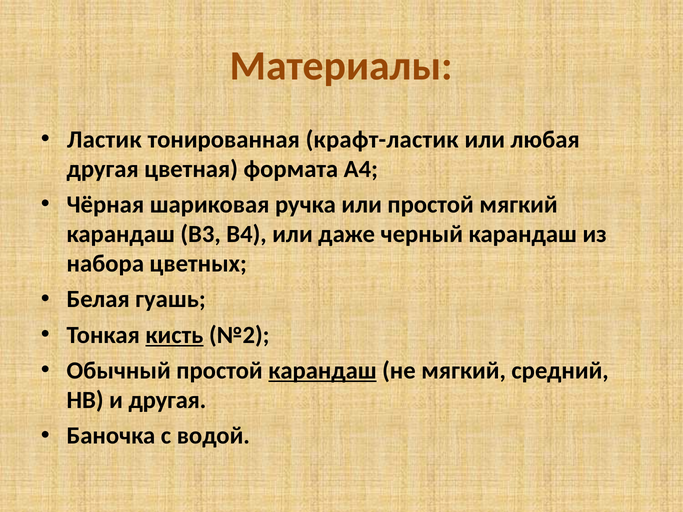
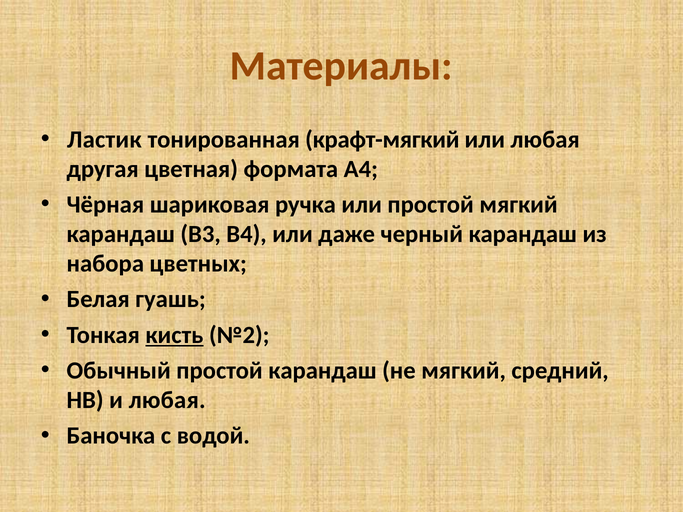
крафт-ластик: крафт-ластик -> крафт-мягкий
карандаш at (322, 371) underline: present -> none
и другая: другая -> любая
